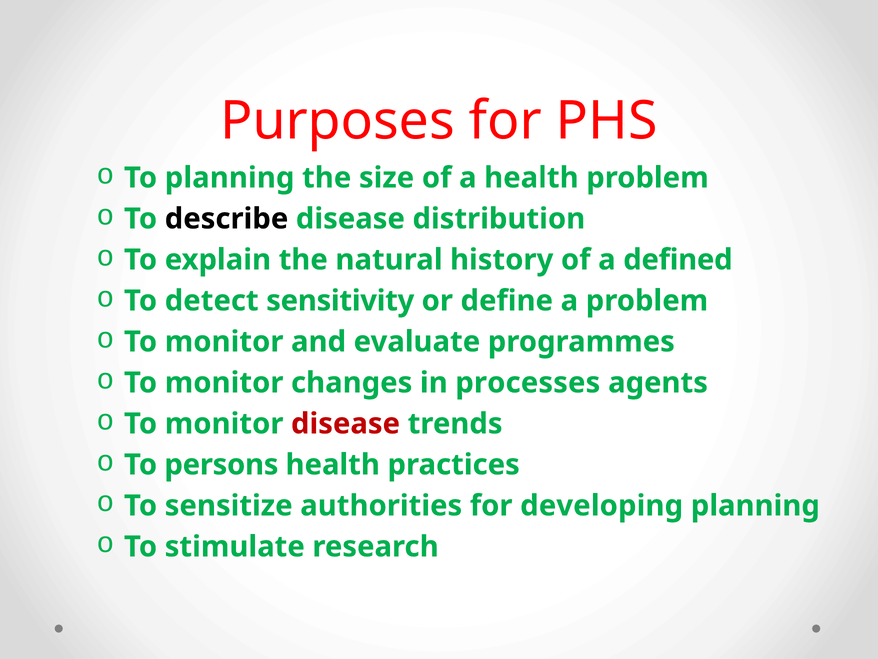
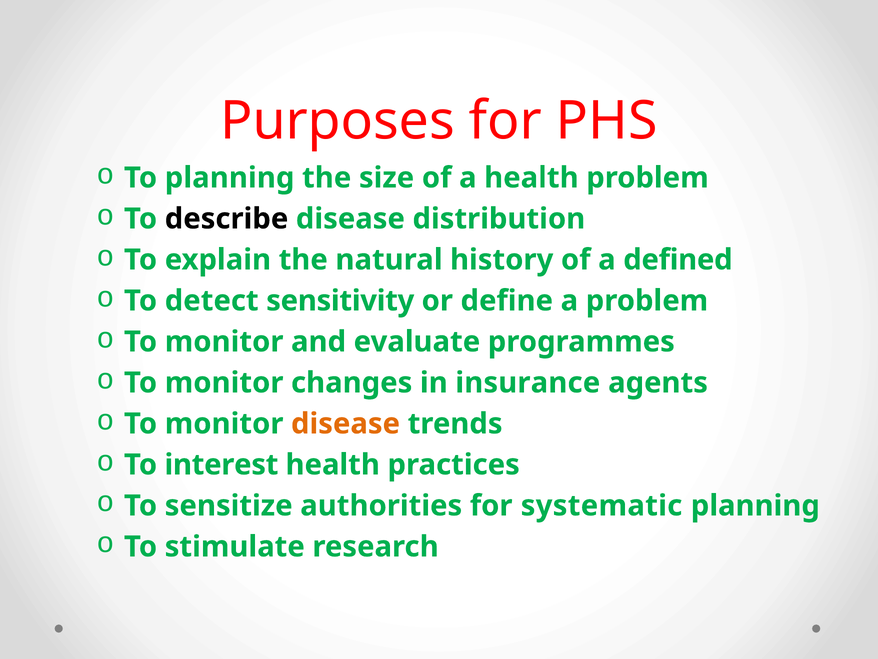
processes: processes -> insurance
disease at (346, 423) colour: red -> orange
persons: persons -> interest
developing: developing -> systematic
